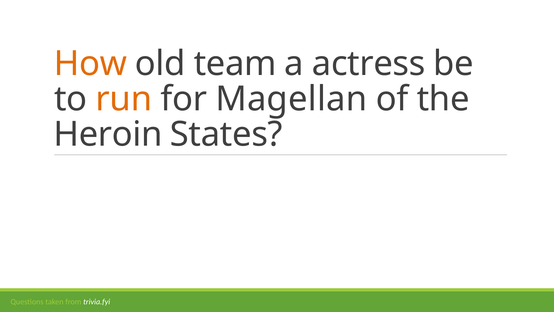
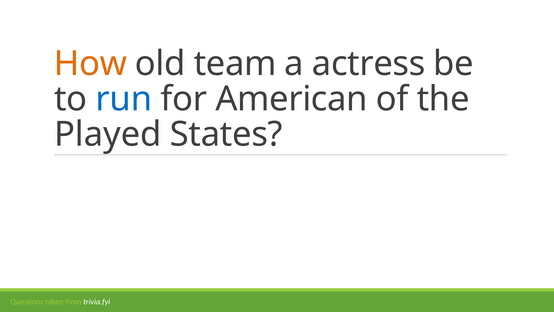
run colour: orange -> blue
Magellan: Magellan -> American
Heroin: Heroin -> Played
